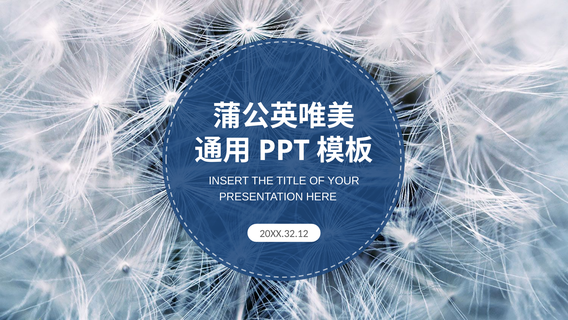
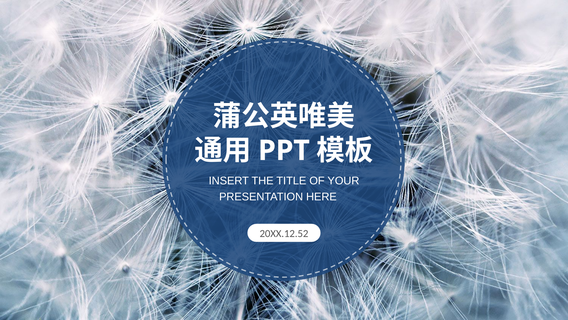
20XX.32.12: 20XX.32.12 -> 20XX.12.52
